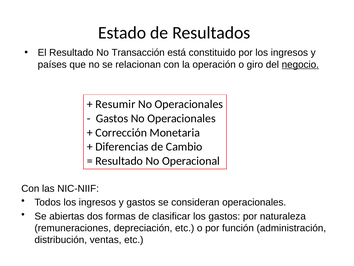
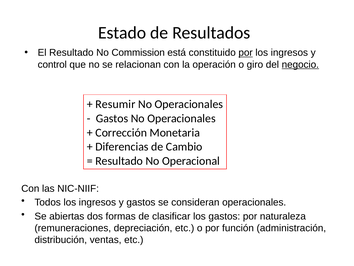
Transacción: Transacción -> Commission
por at (246, 53) underline: none -> present
países: países -> control
